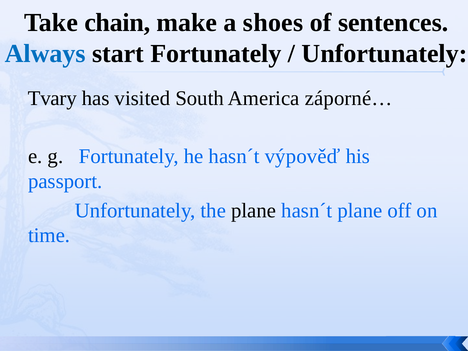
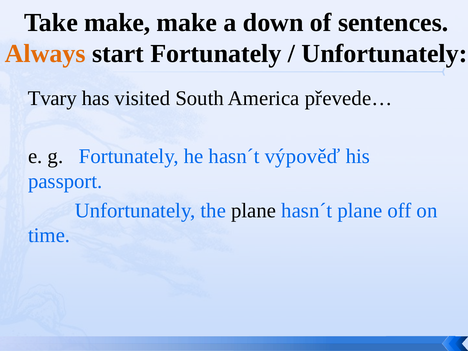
Take chain: chain -> make
shoes: shoes -> down
Always colour: blue -> orange
záporné…: záporné… -> převede…
